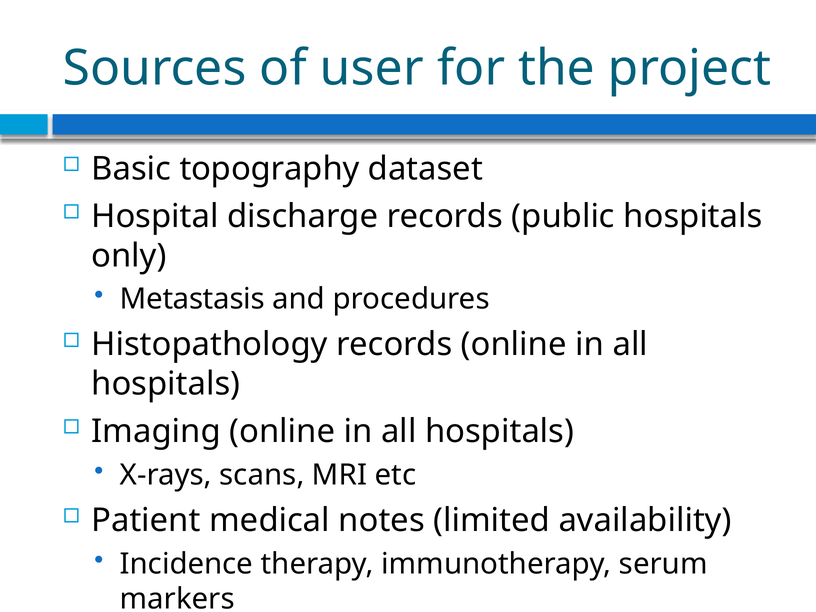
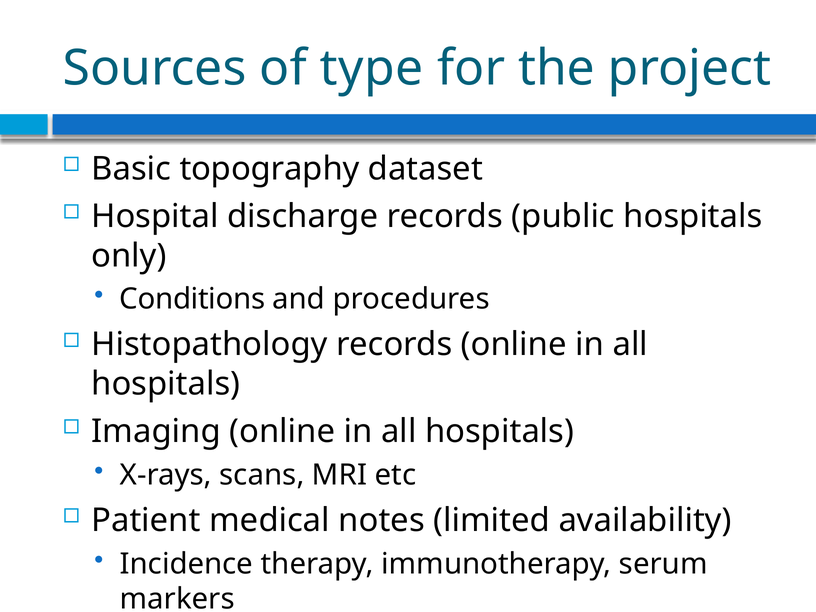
user: user -> type
Metastasis: Metastasis -> Conditions
